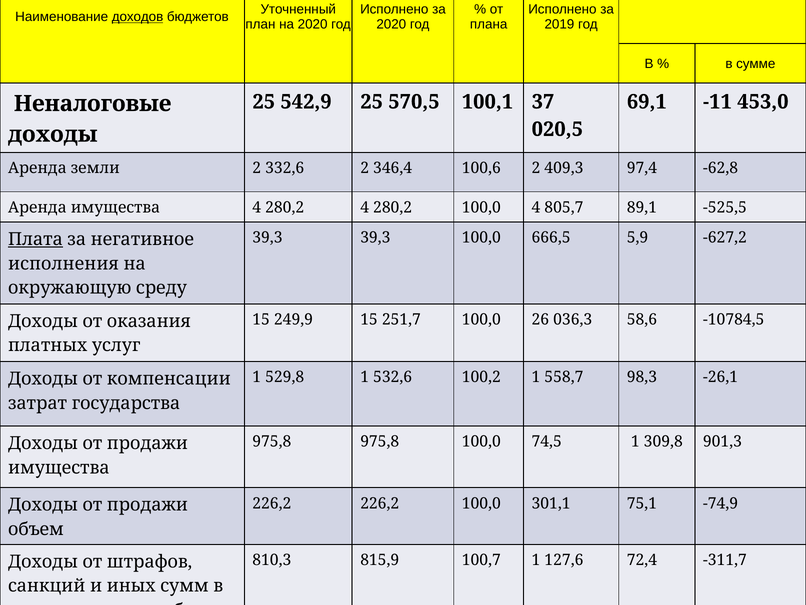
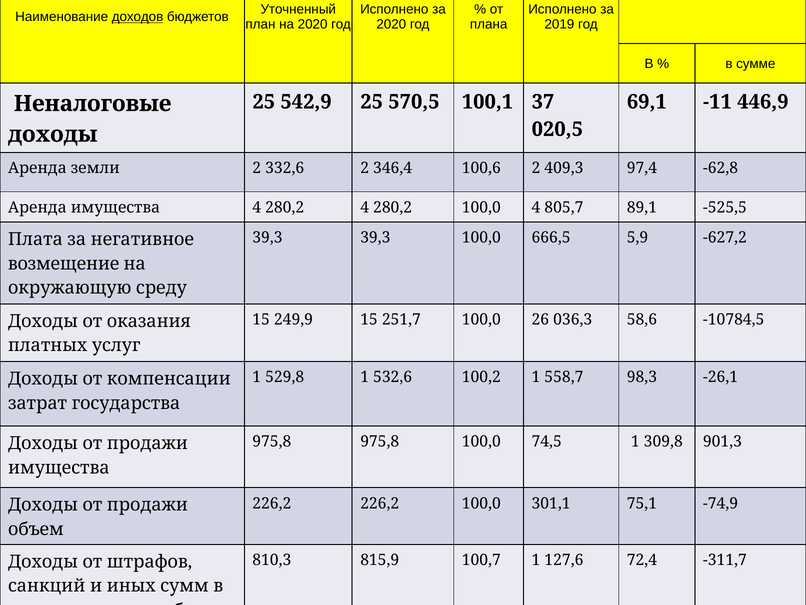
453,0: 453,0 -> 446,9
Плата underline: present -> none
исполнения at (63, 263): исполнения -> возмещение
